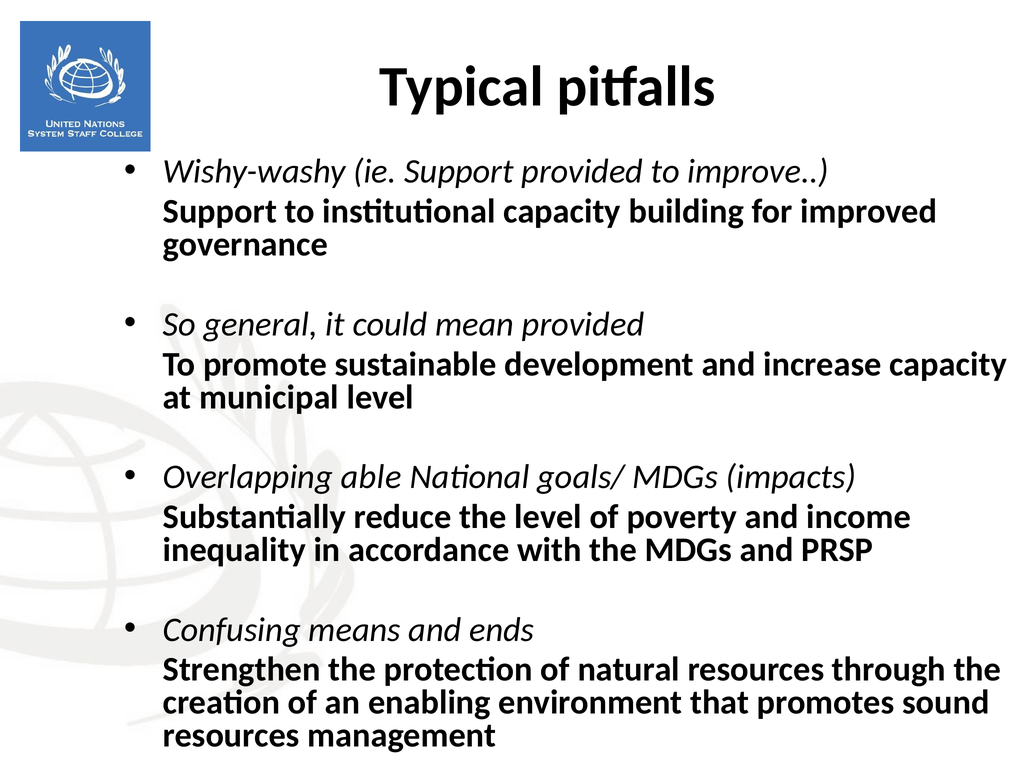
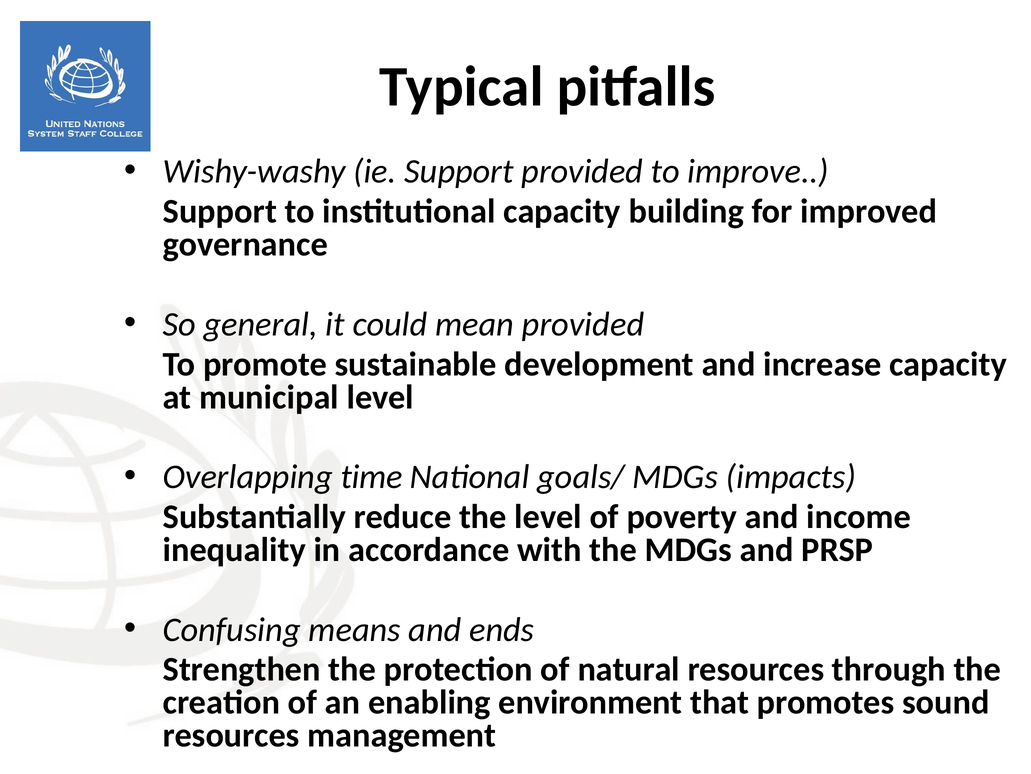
able: able -> time
